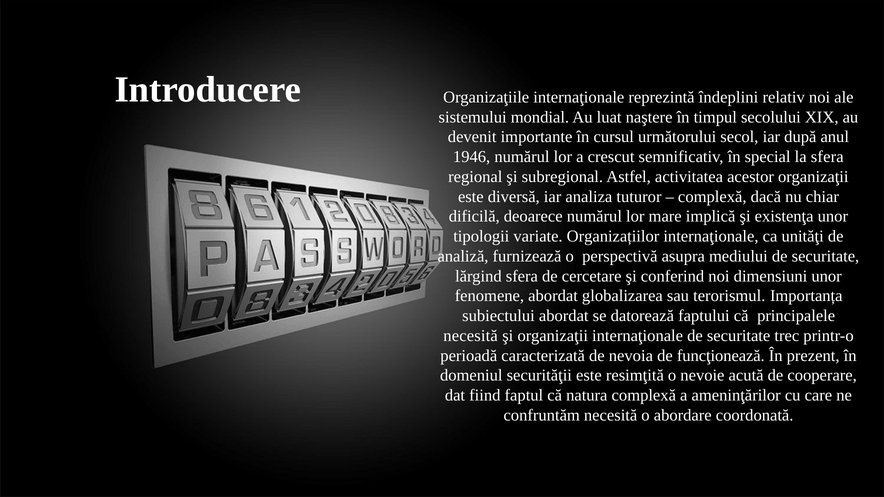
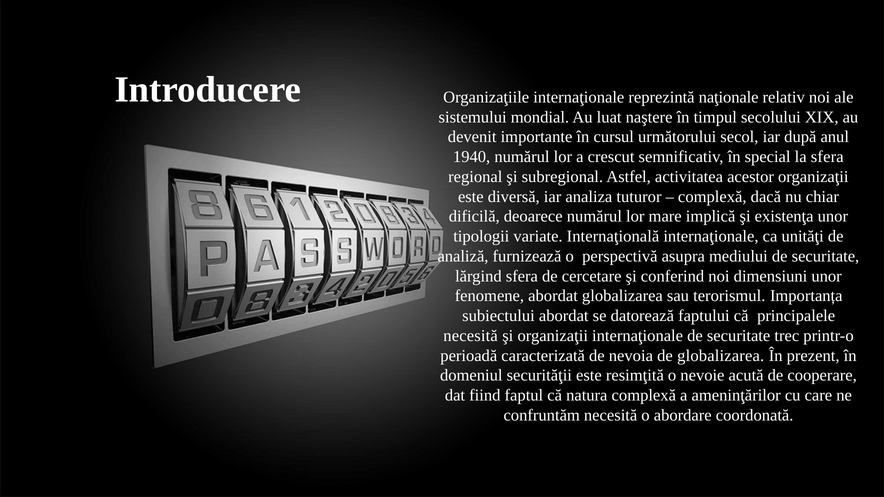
îndeplini: îndeplini -> naţionale
1946: 1946 -> 1940
Organizațiilor: Organizațiilor -> Internaţională
de funcţionează: funcţionează -> globalizarea
